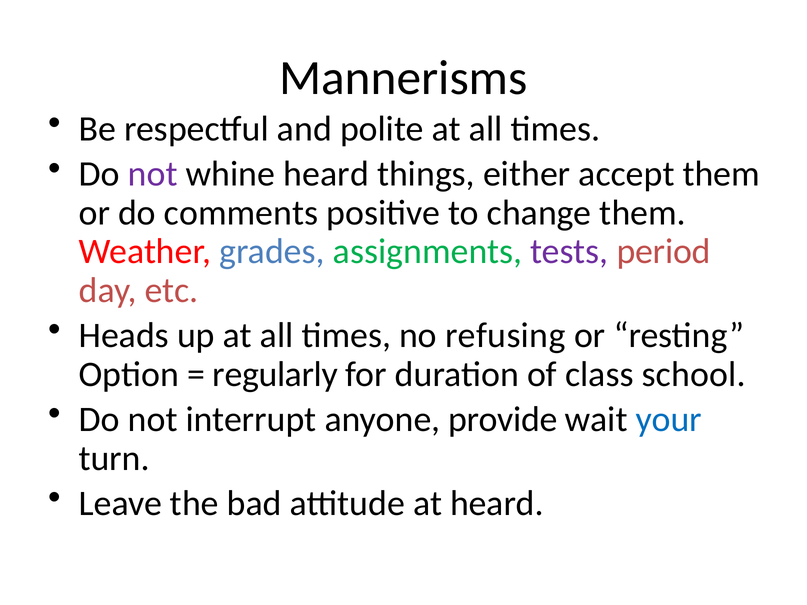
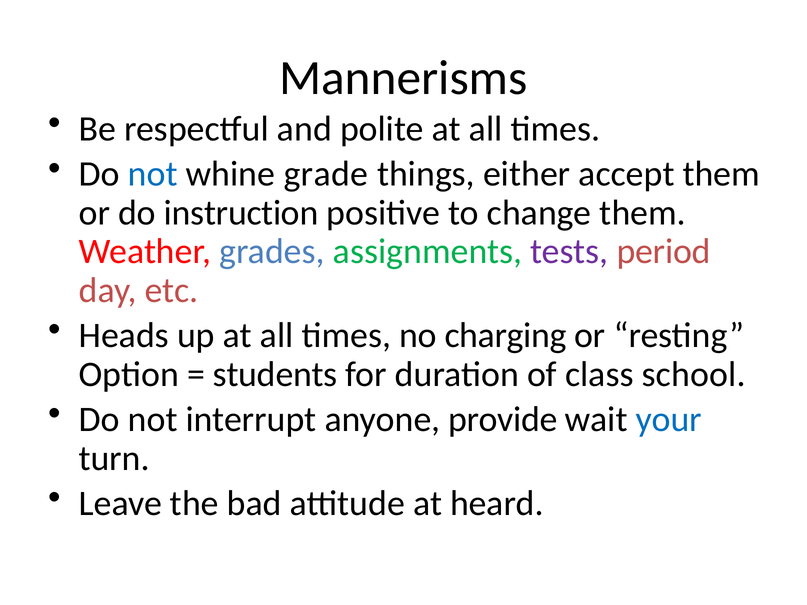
not at (153, 174) colour: purple -> blue
whine heard: heard -> grade
comments: comments -> instruction
refusing: refusing -> charging
regularly: regularly -> students
